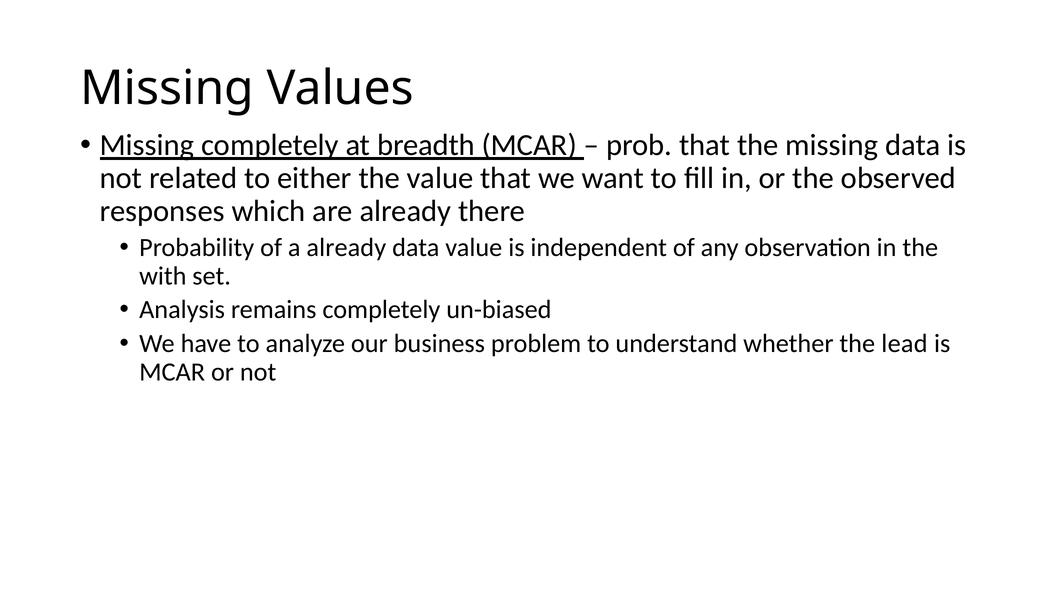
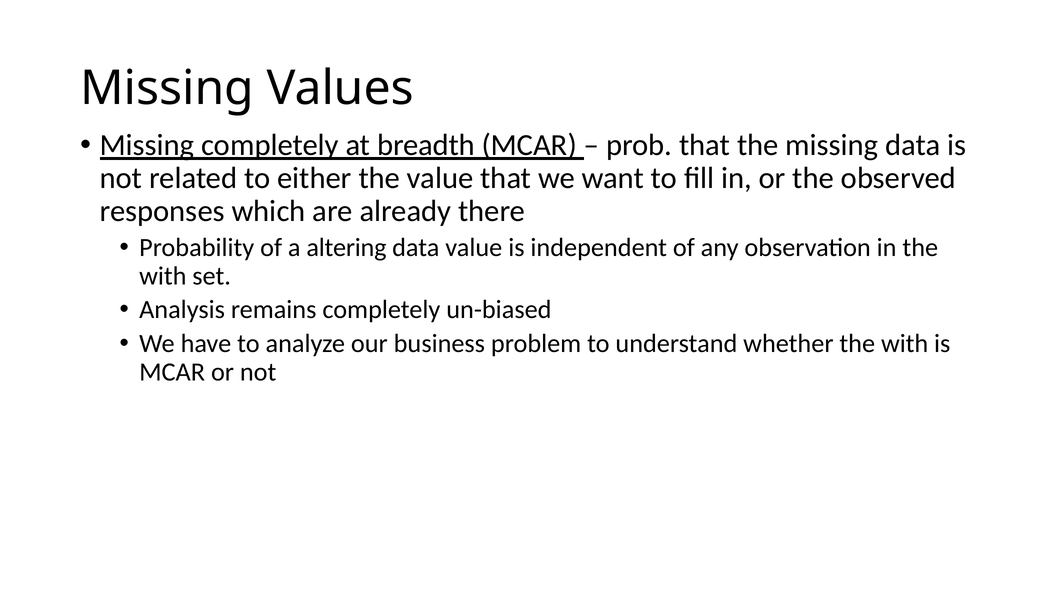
a already: already -> altering
whether the lead: lead -> with
